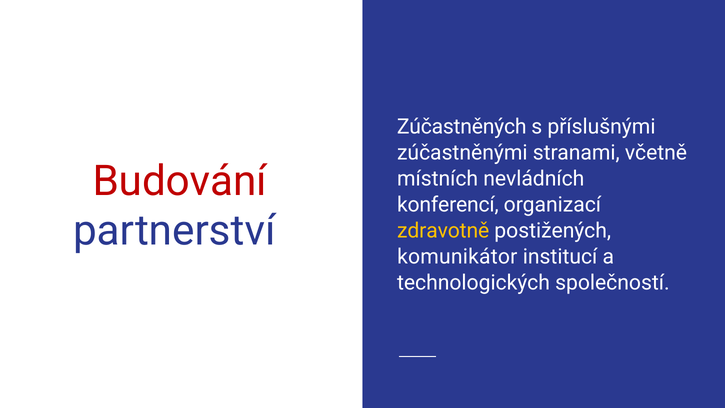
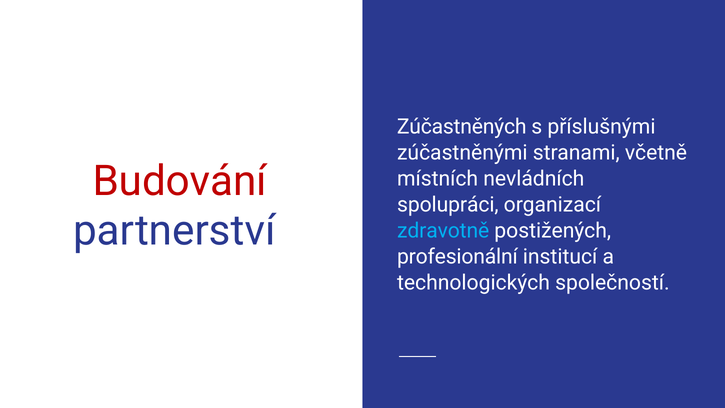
konferencí: konferencí -> spolupráci
zdravotně colour: yellow -> light blue
komunikátor: komunikátor -> profesionální
